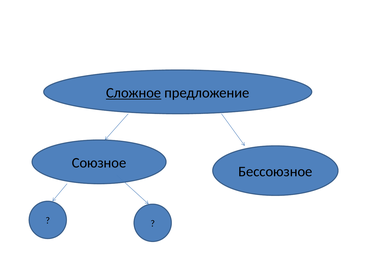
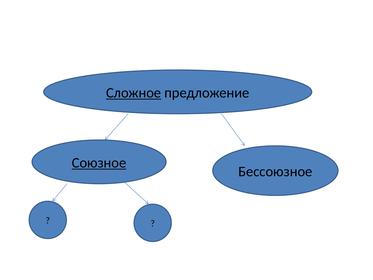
Союзное underline: none -> present
